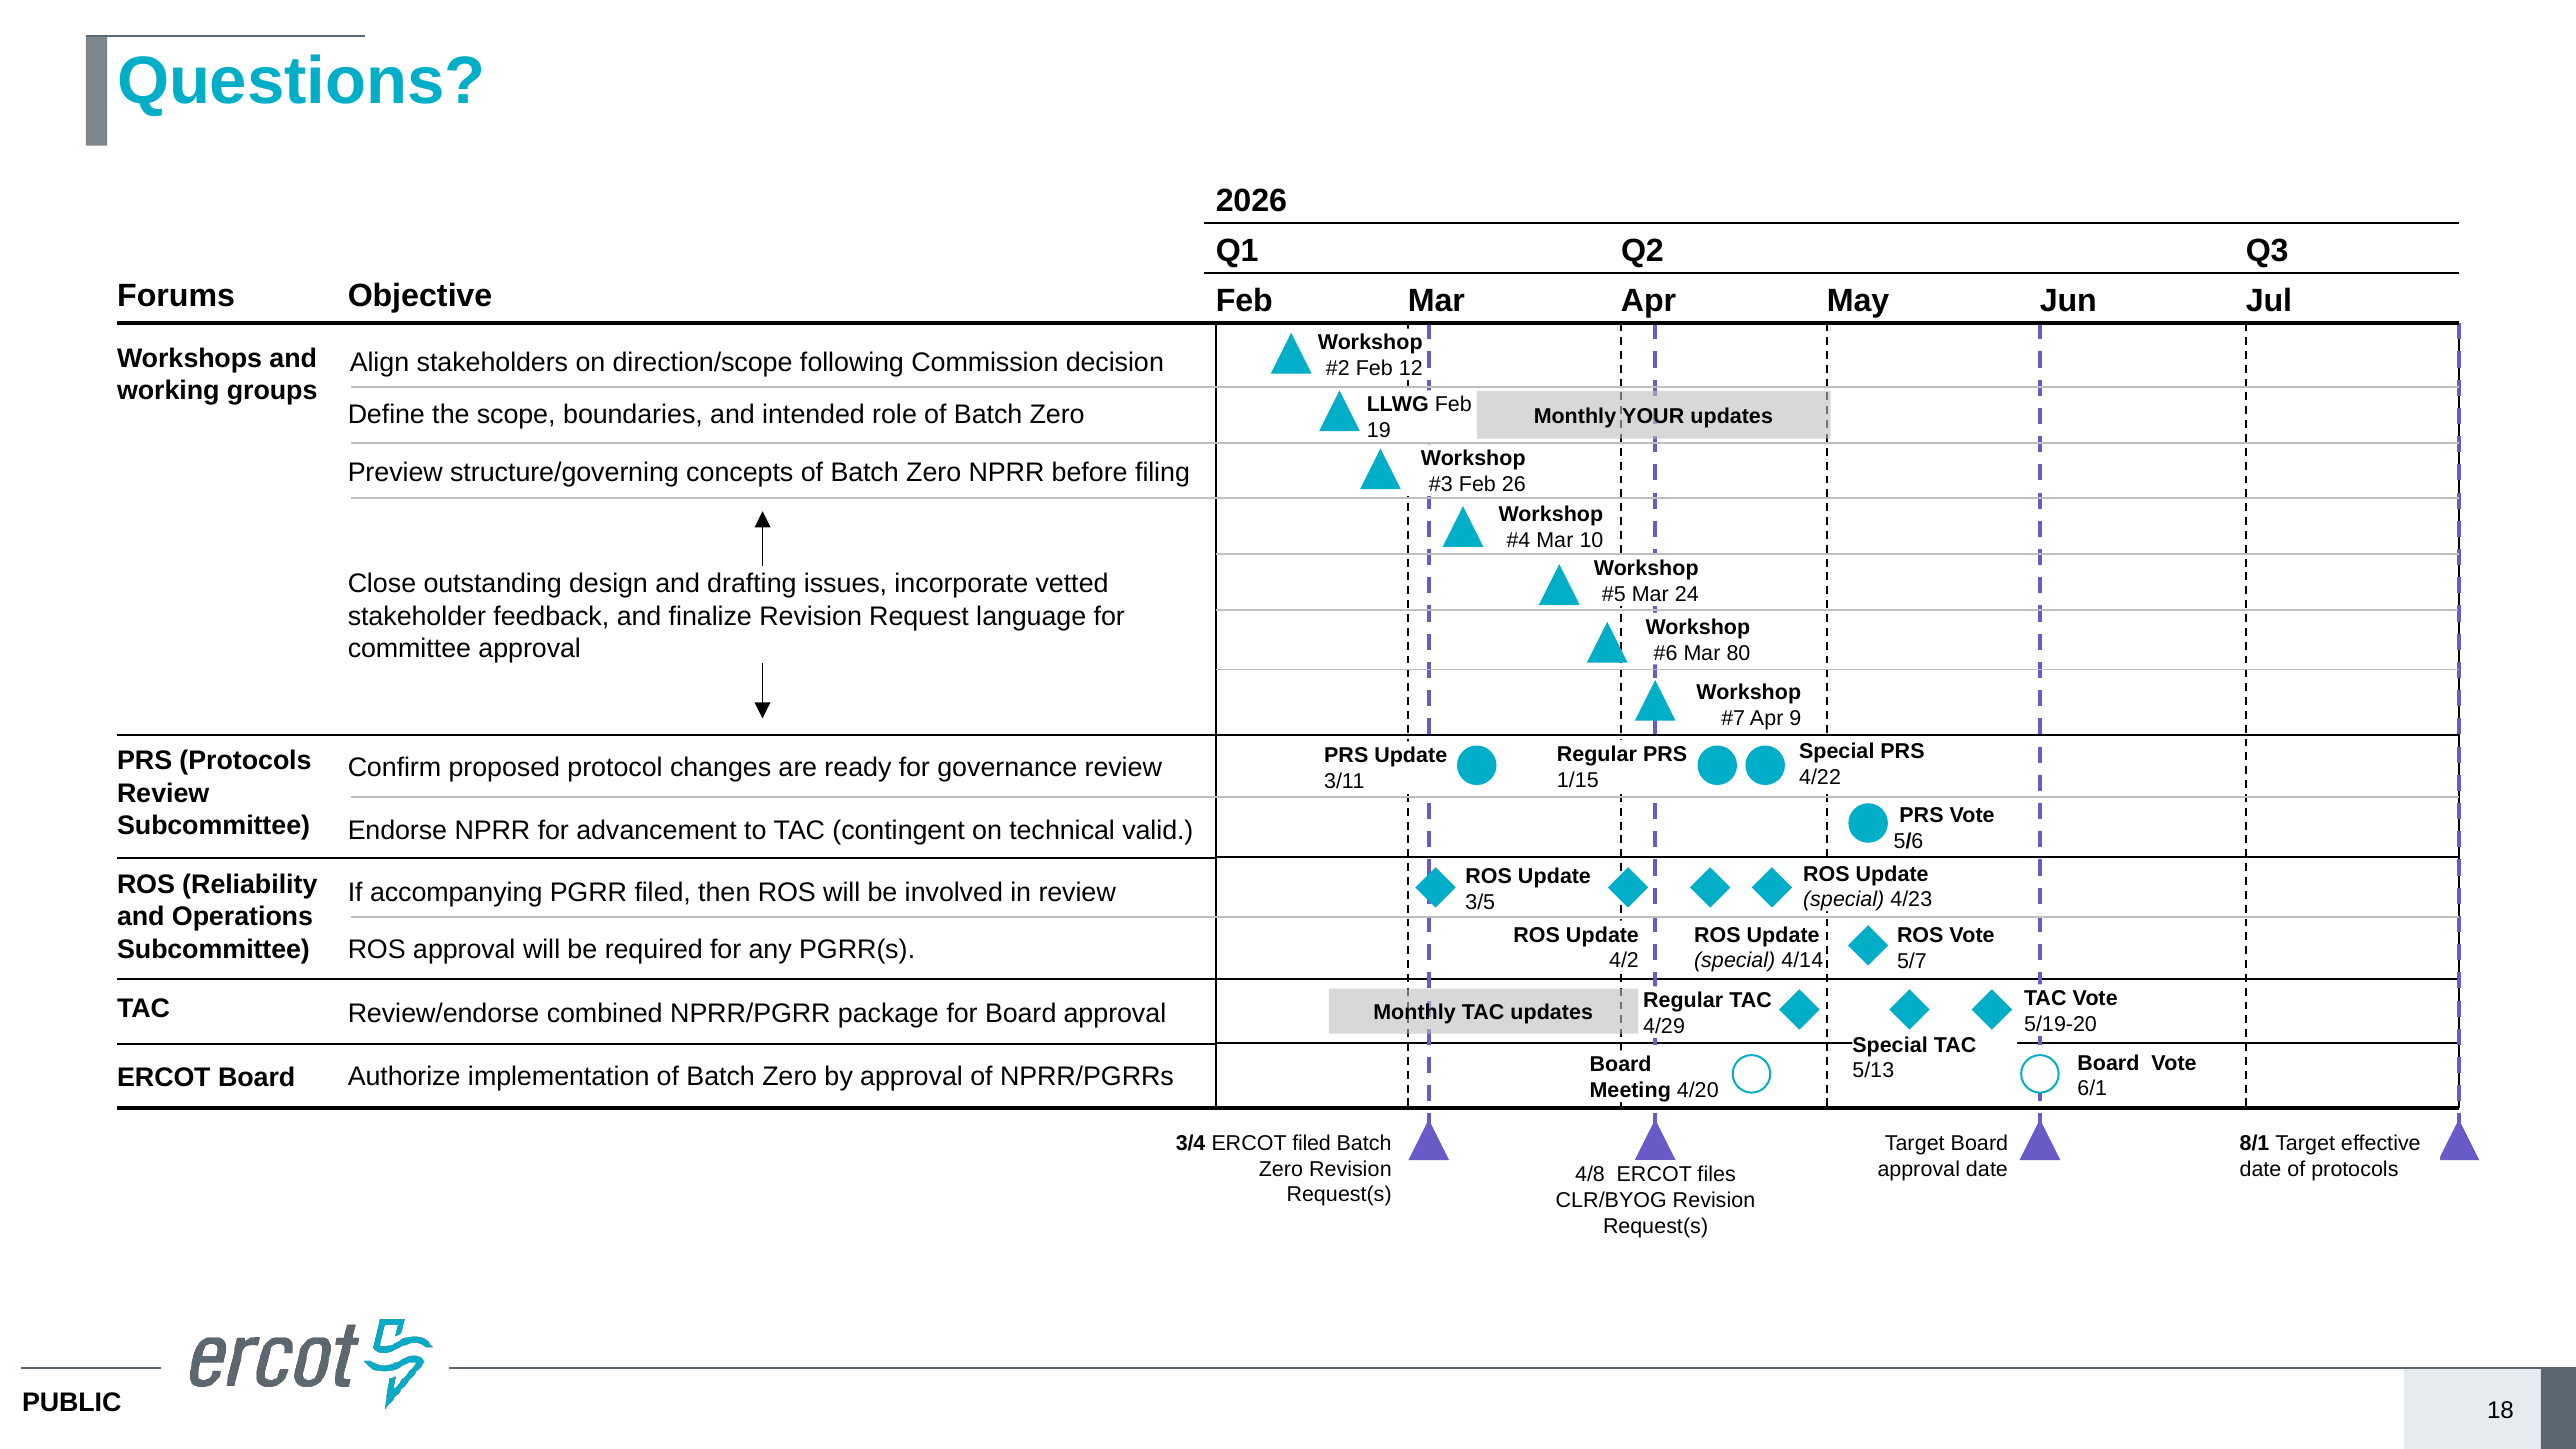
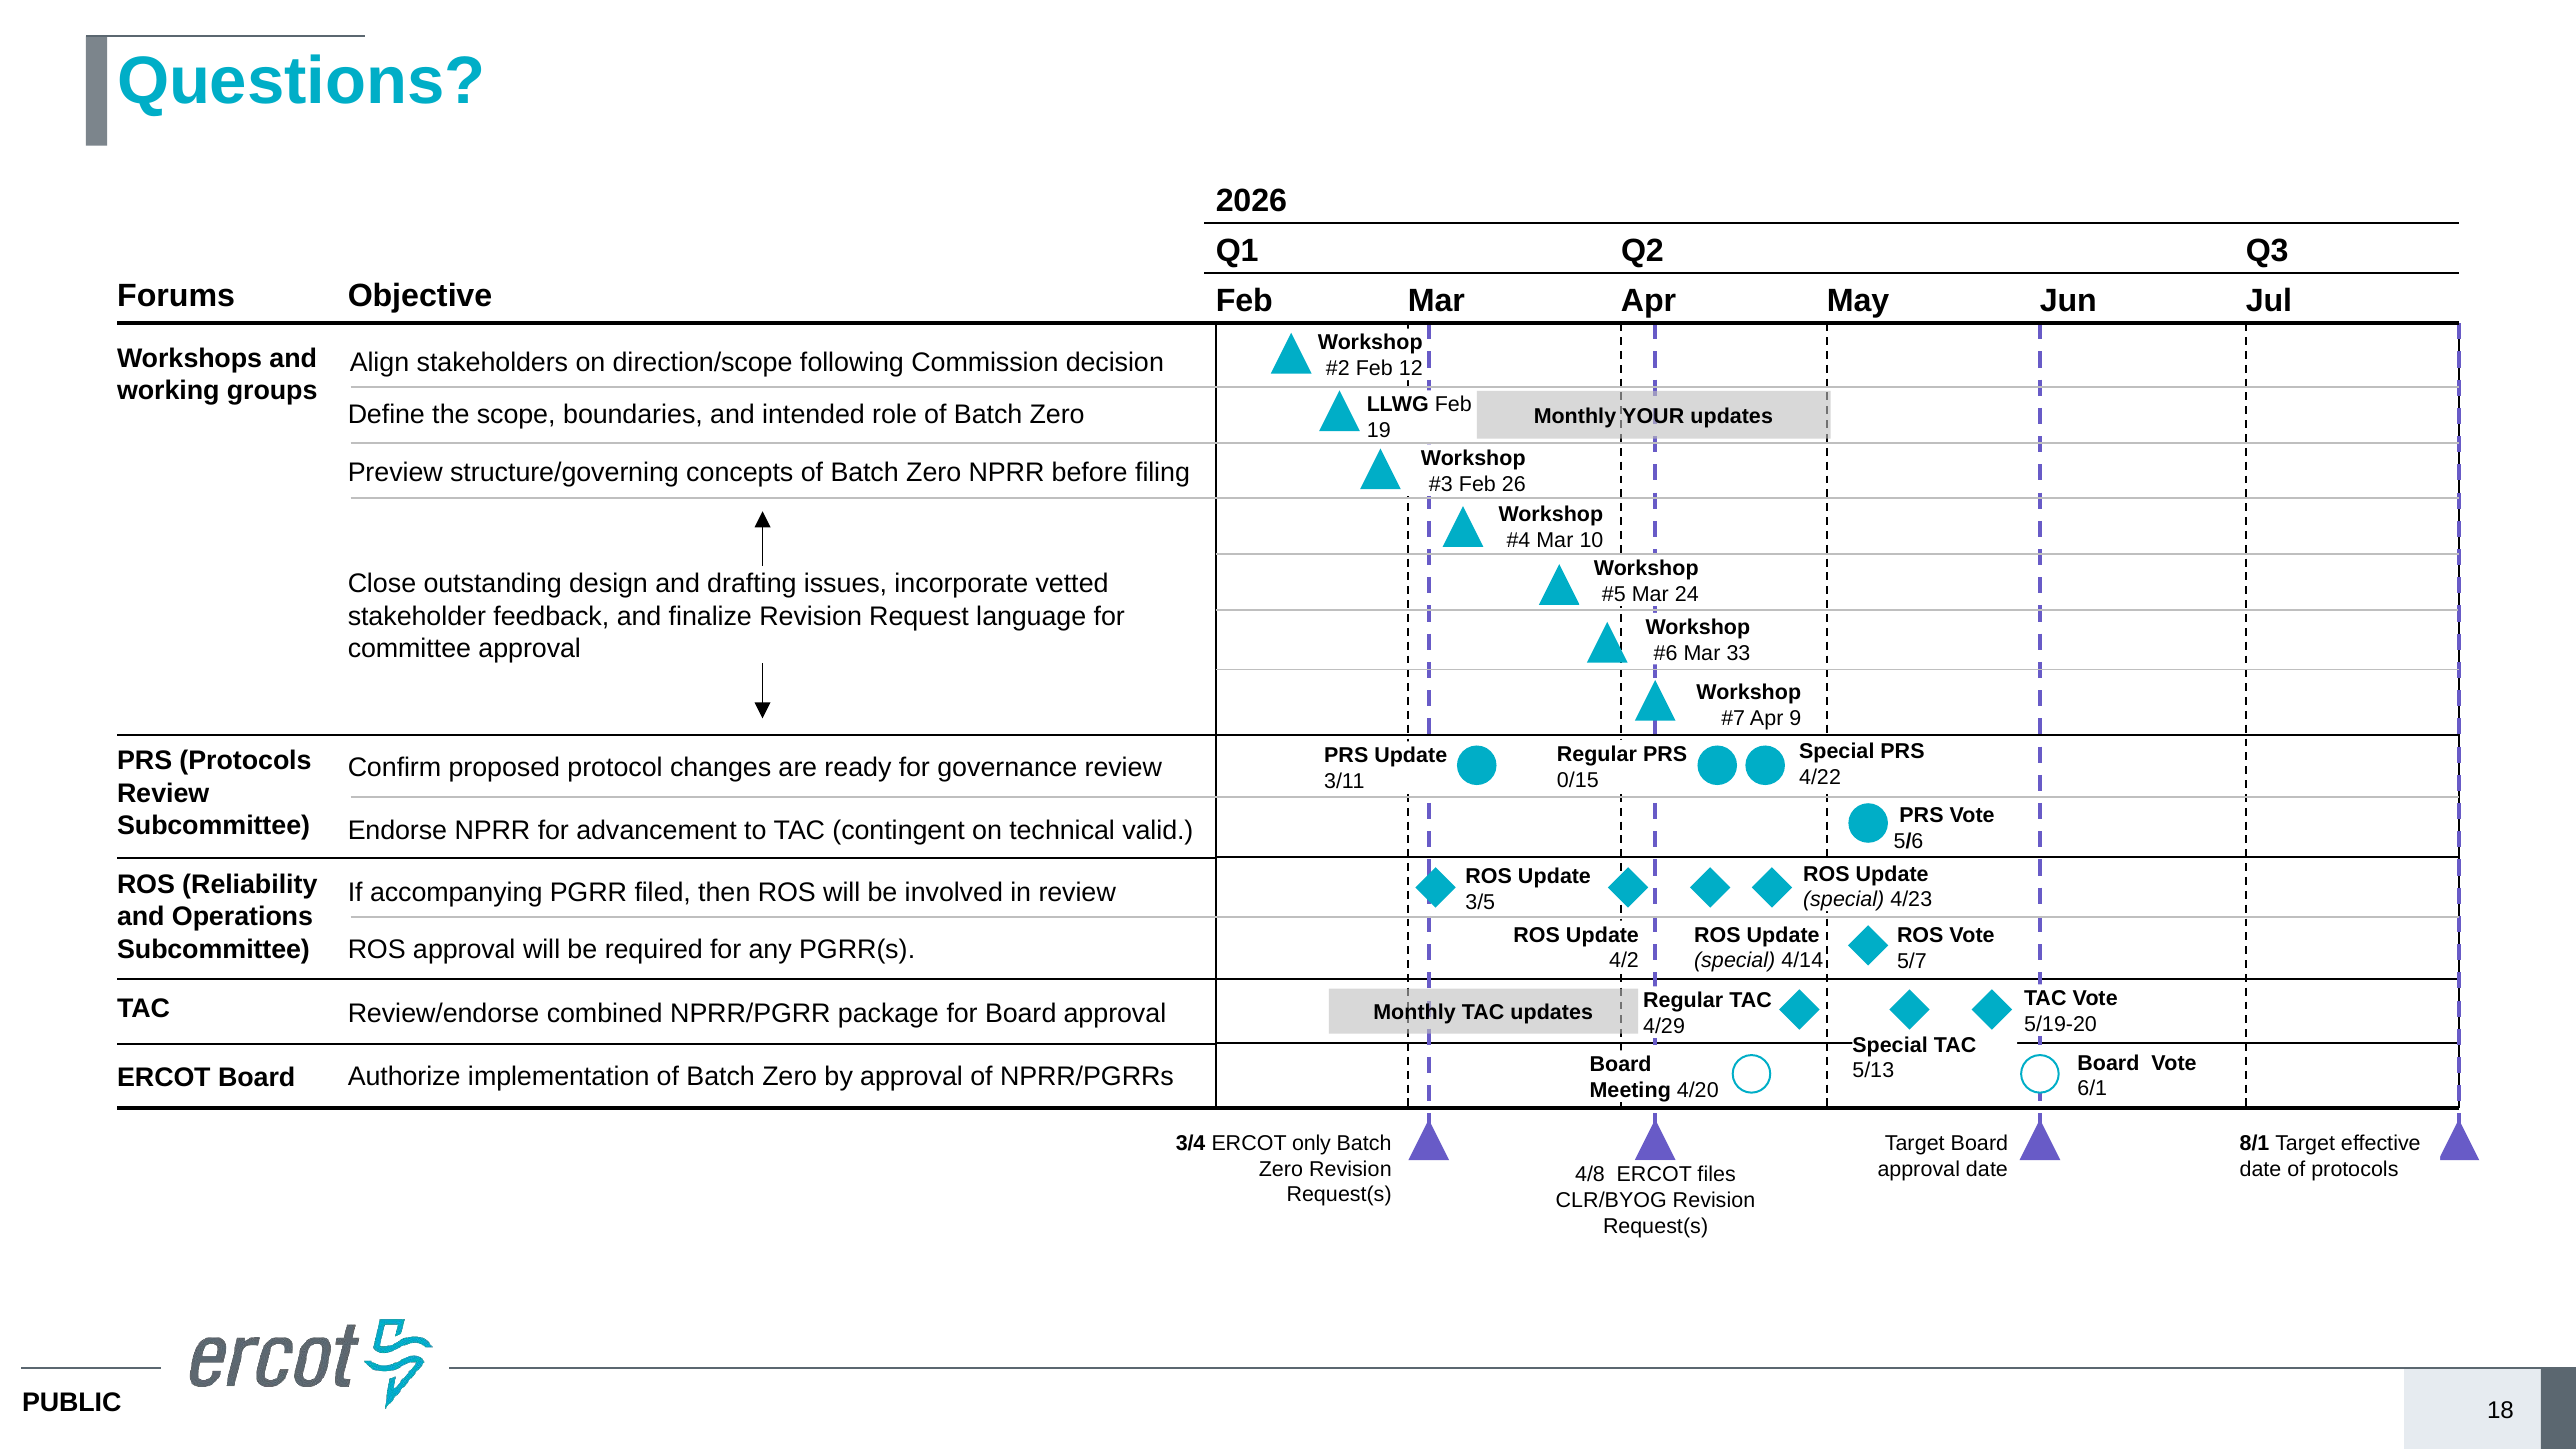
80: 80 -> 33
1/15: 1/15 -> 0/15
ERCOT filed: filed -> only
